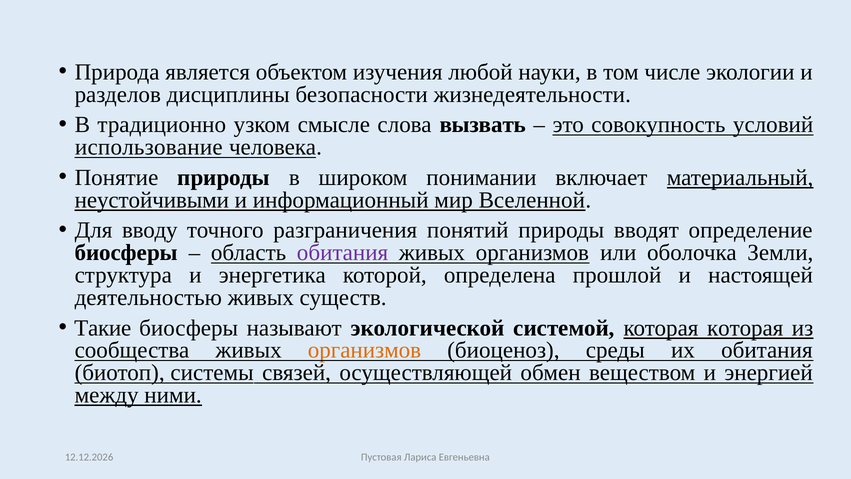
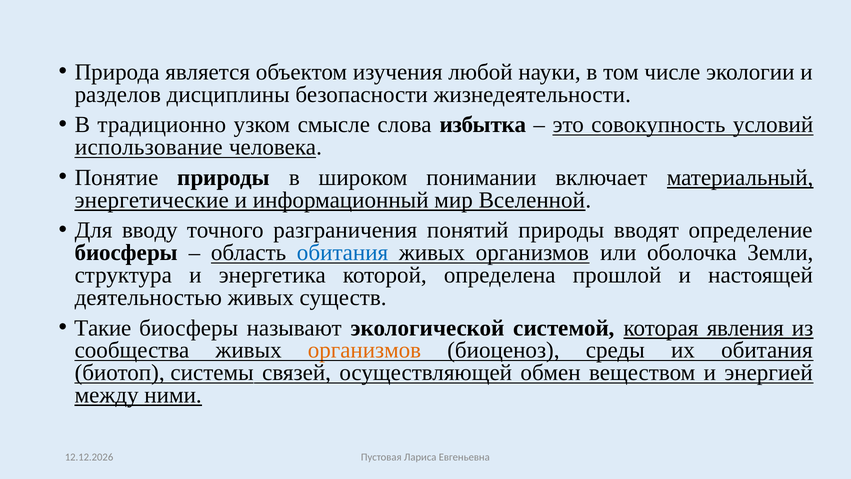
вызвать: вызвать -> избытка
неустойчивыми: неустойчивыми -> энергетические
обитания at (343, 253) colour: purple -> blue
которая которая: которая -> явления
